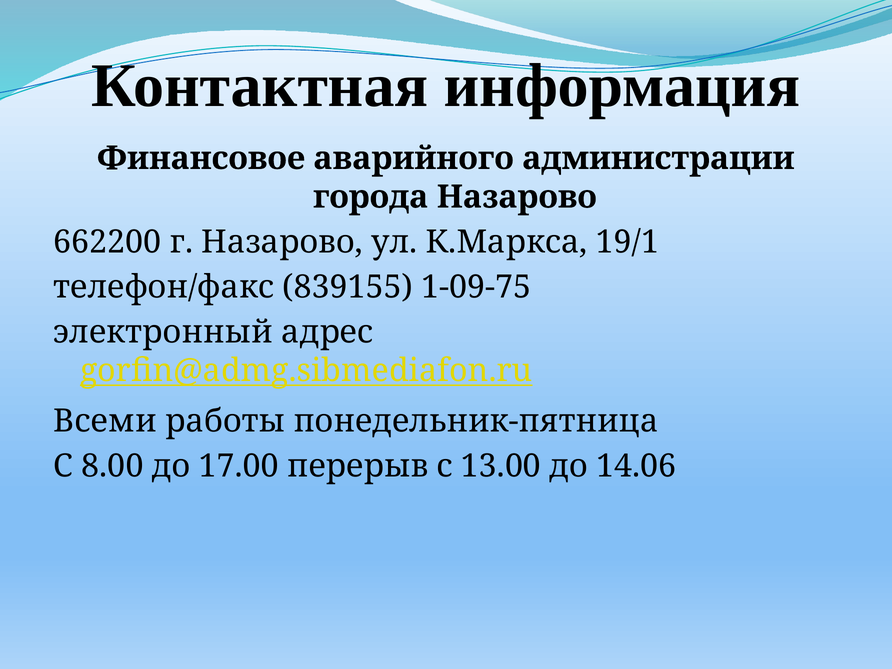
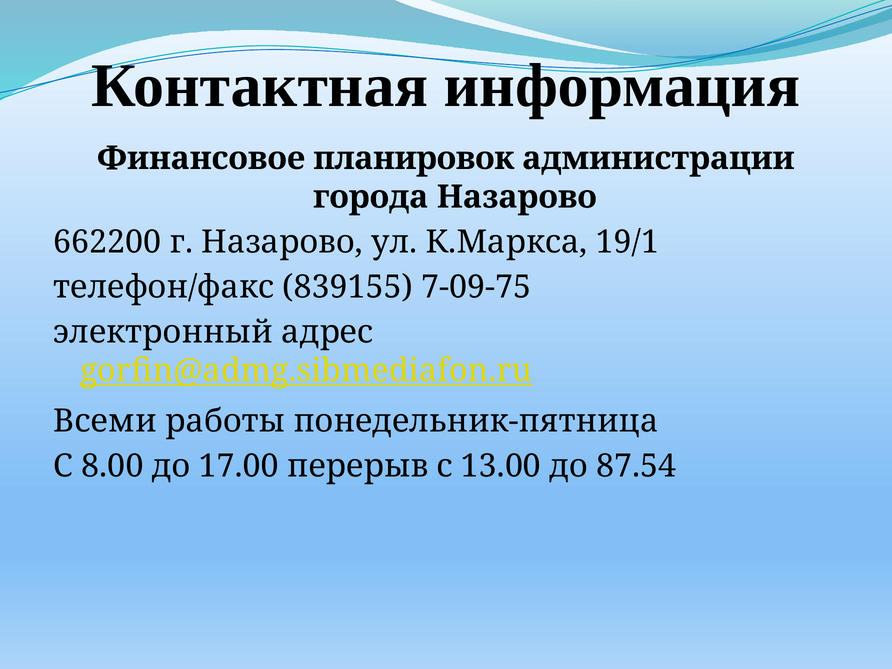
аварийного: аварийного -> планировок
1-09-75: 1-09-75 -> 7-09-75
14.06: 14.06 -> 87.54
